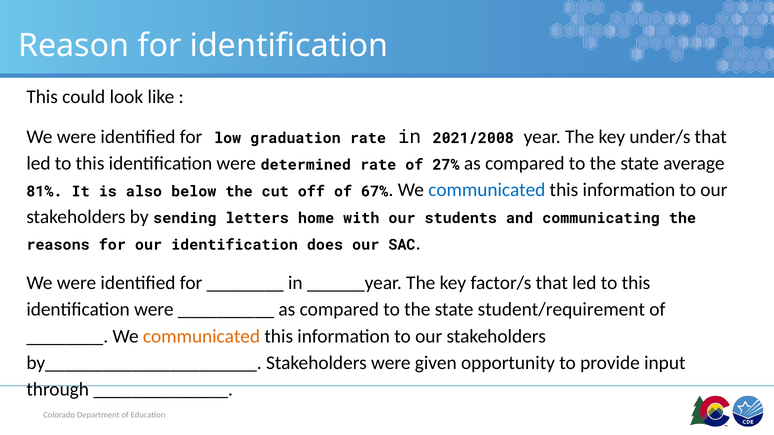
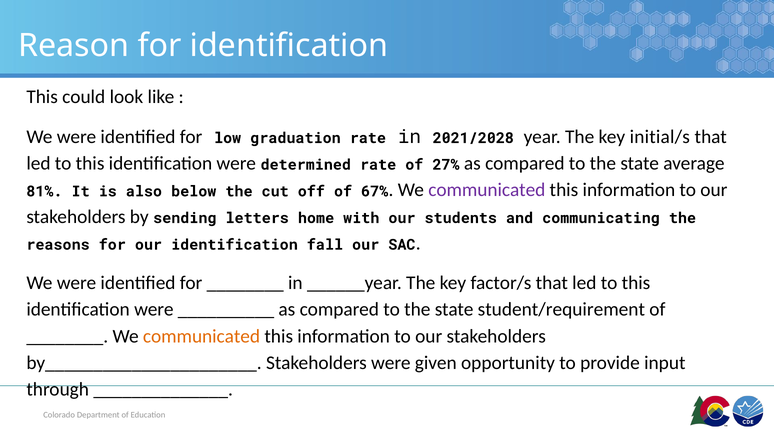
2021/2008: 2021/2008 -> 2021/2028
under/s: under/s -> initial/s
communicated at (487, 190) colour: blue -> purple
does: does -> fall
